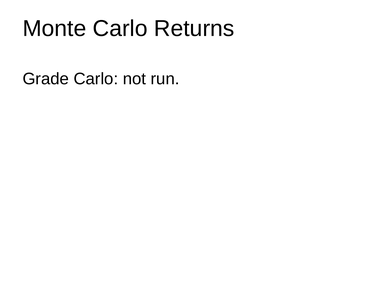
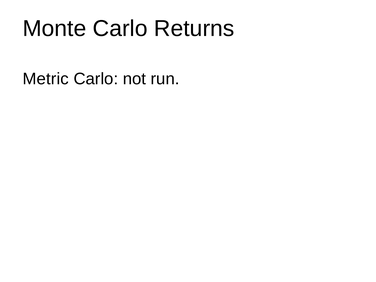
Grade: Grade -> Metric
